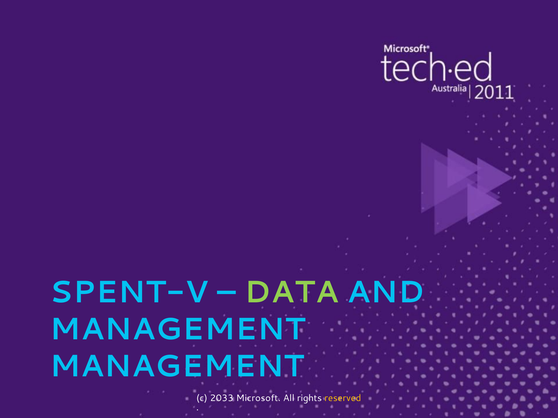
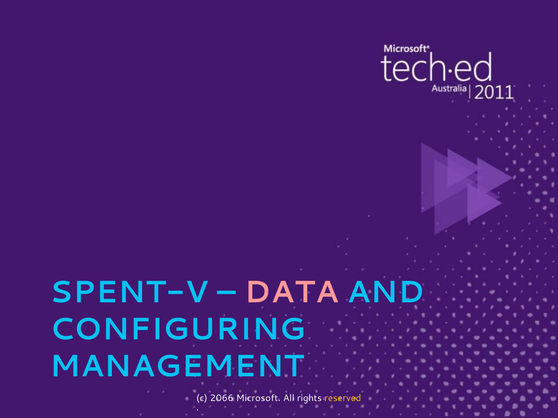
DATA colour: light green -> pink
MANAGEMENT at (178, 330): MANAGEMENT -> CONFIGURING
2033: 2033 -> 2066
